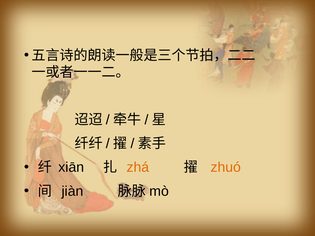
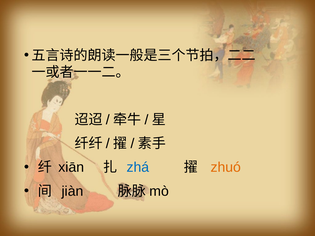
zhá colour: orange -> blue
